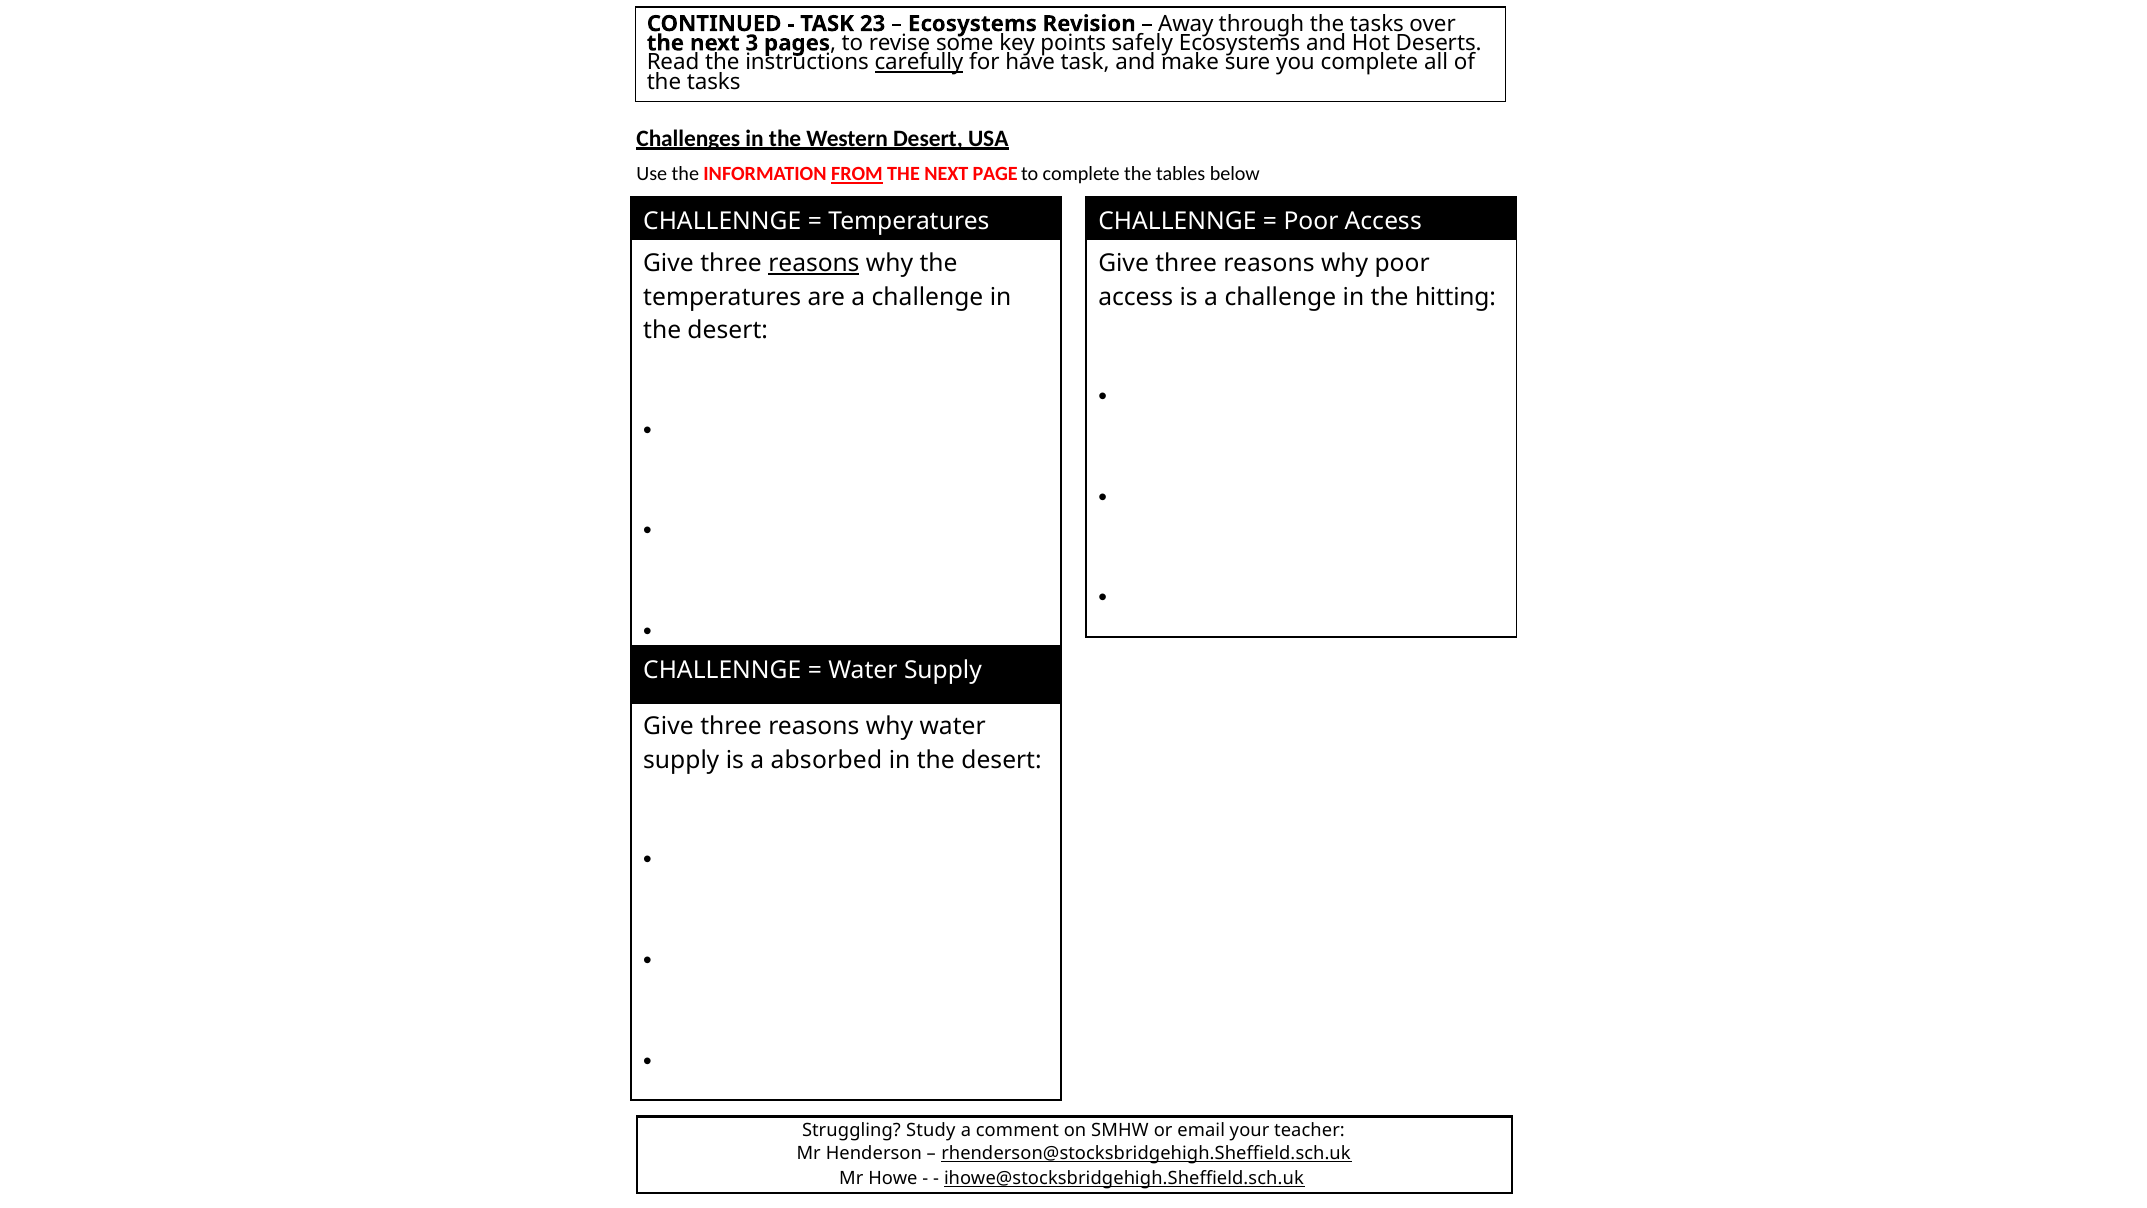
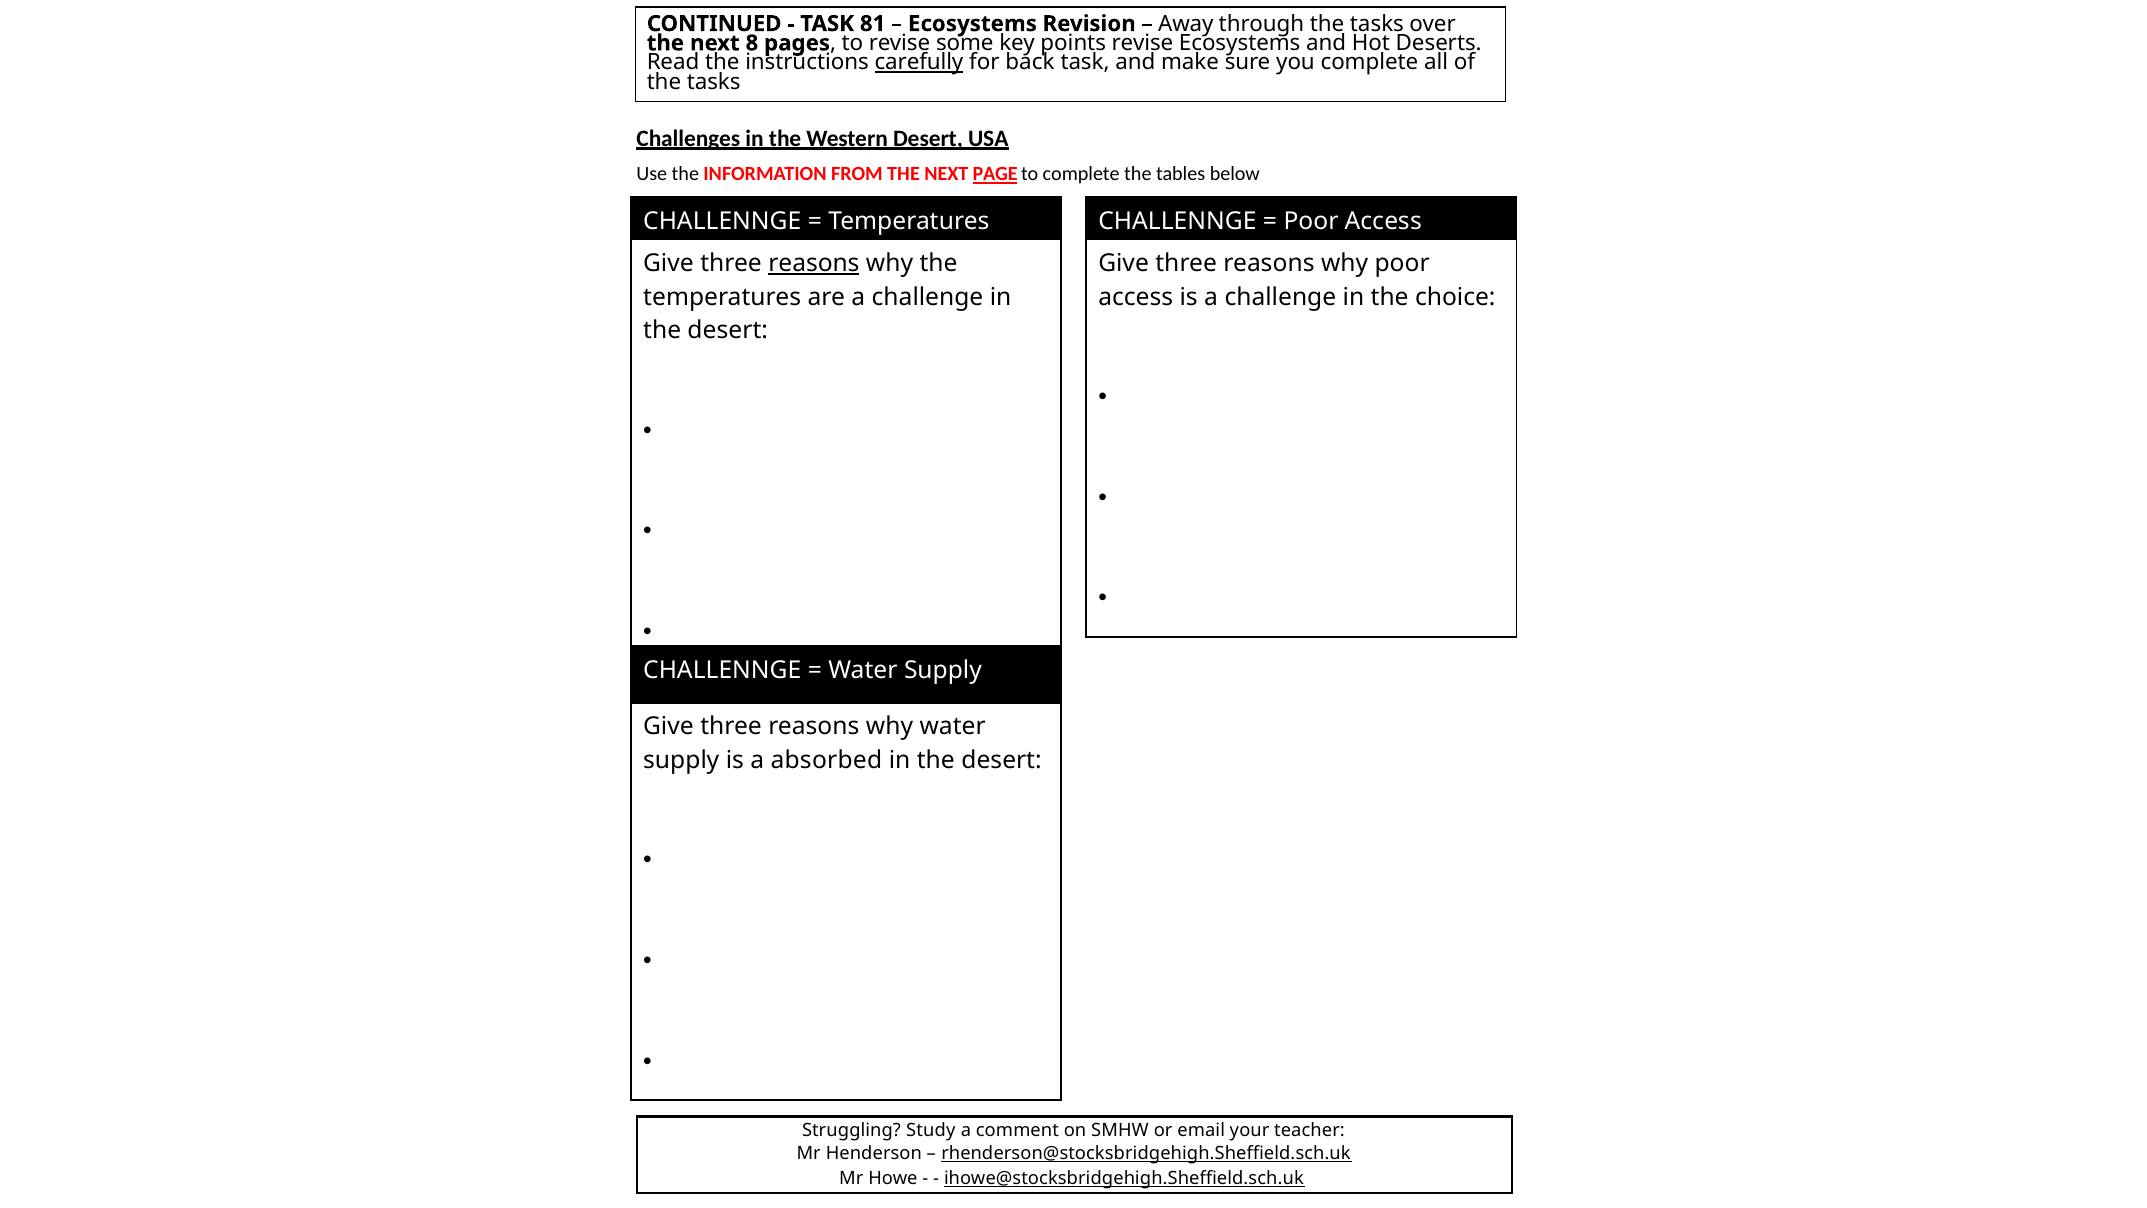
23: 23 -> 81
3: 3 -> 8
points safely: safely -> revise
have: have -> back
FROM underline: present -> none
PAGE underline: none -> present
hitting: hitting -> choice
